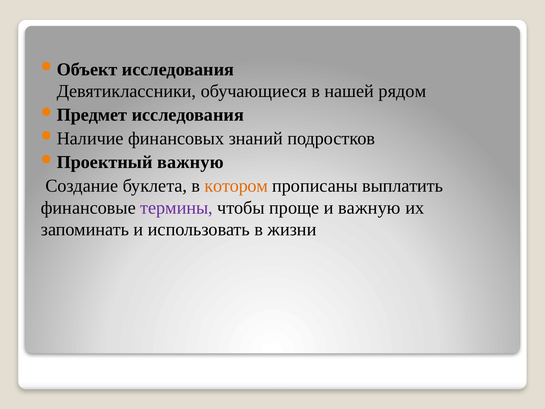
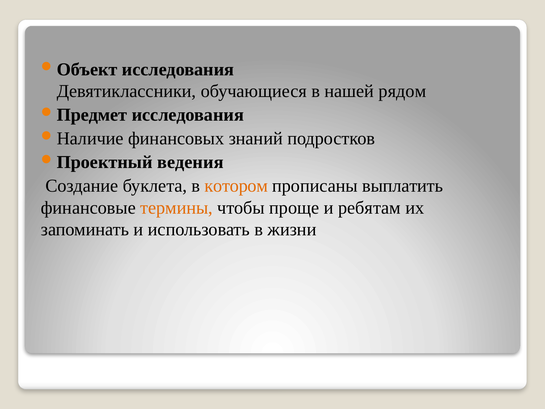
важную at (190, 162): важную -> ведения
термины colour: purple -> orange
и важную: важную -> ребятам
